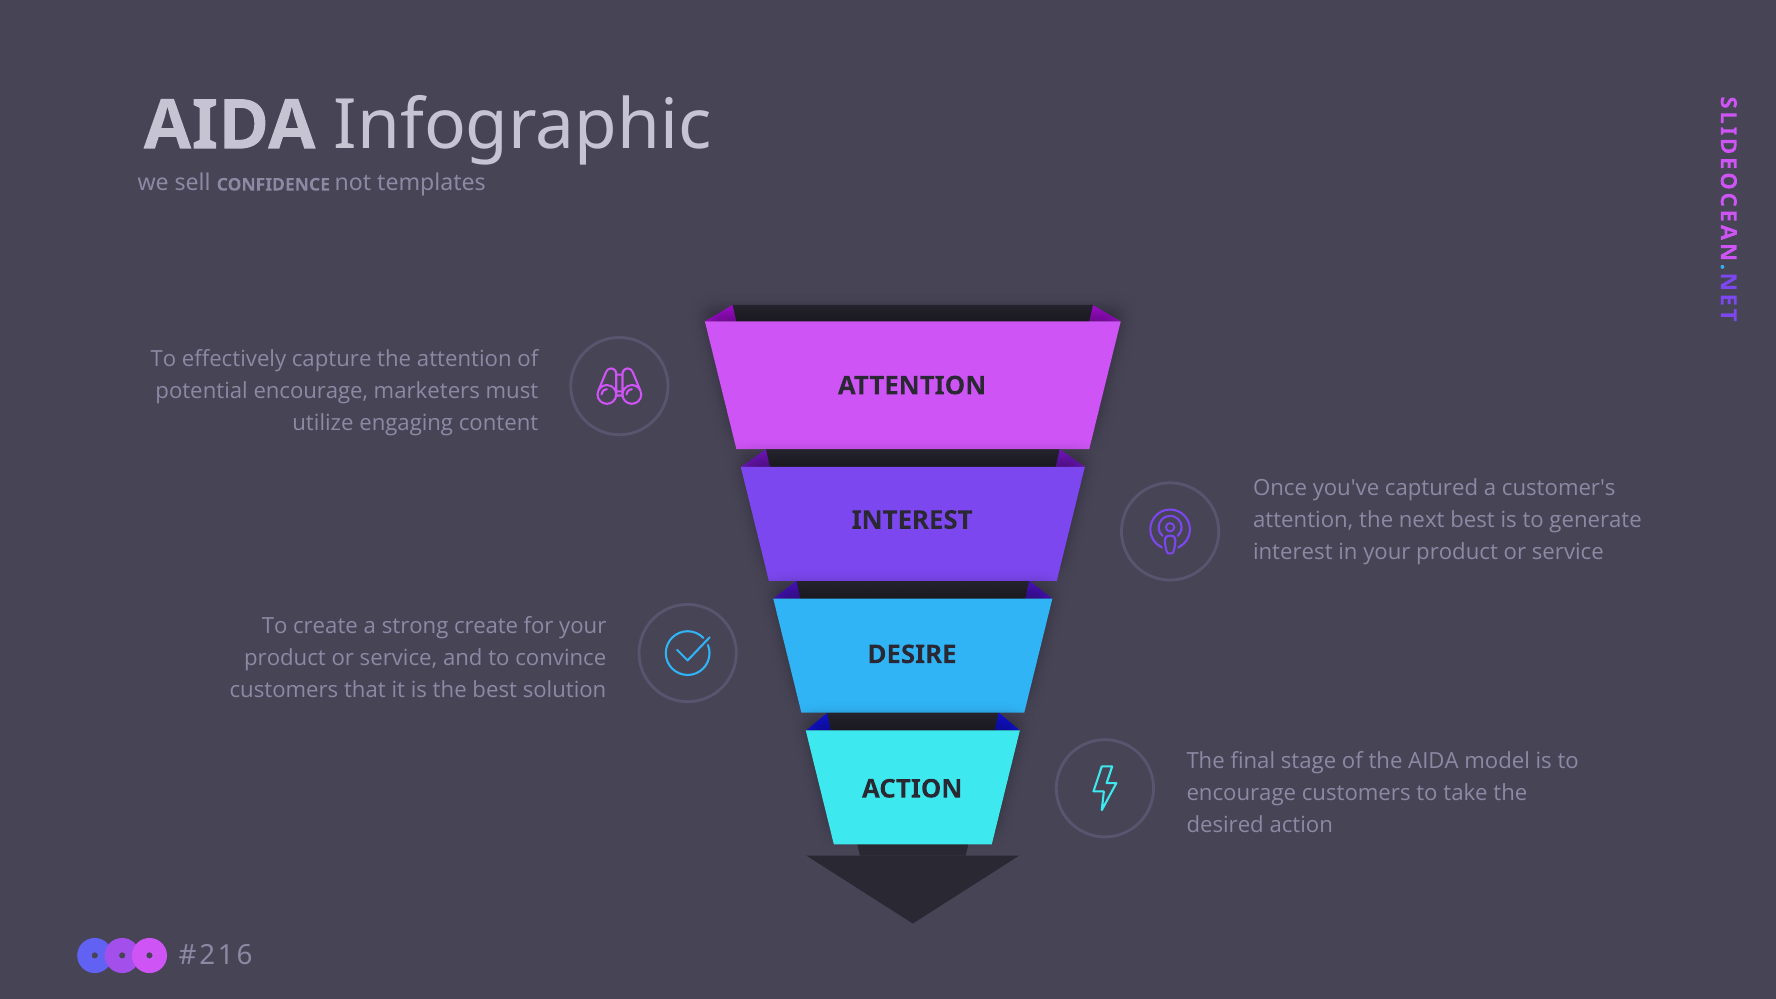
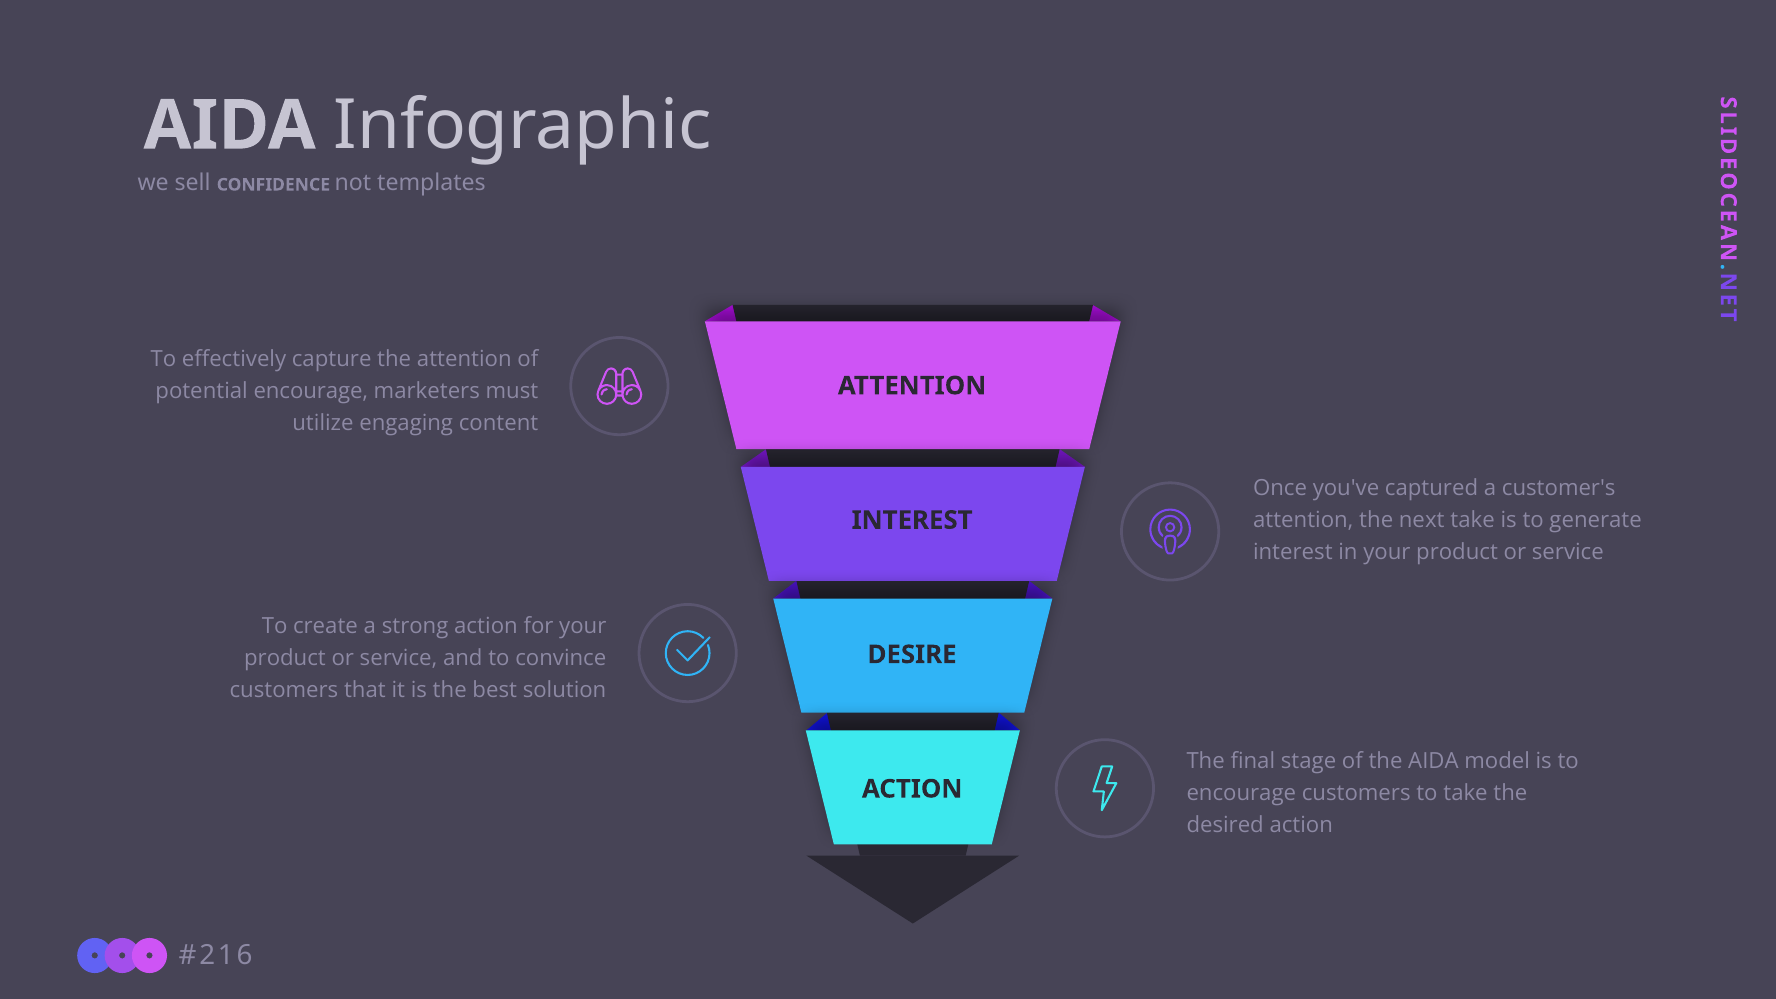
next best: best -> take
strong create: create -> action
